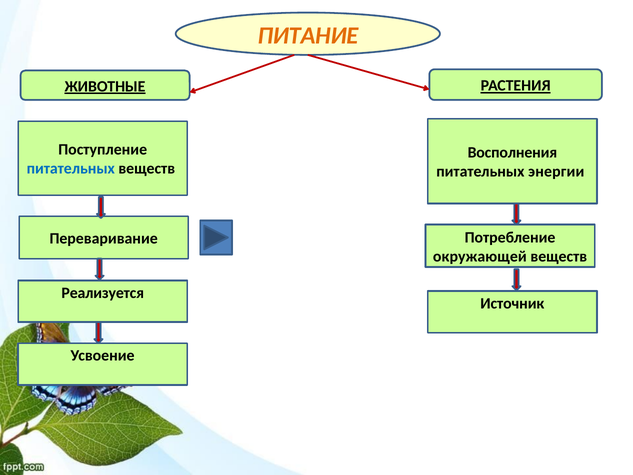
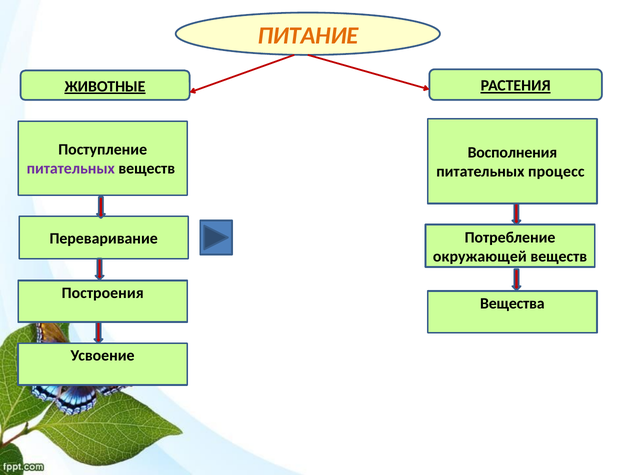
питательных at (71, 169) colour: blue -> purple
энергии: энергии -> процесс
Реализуется: Реализуется -> Построения
Источник: Источник -> Вещества
